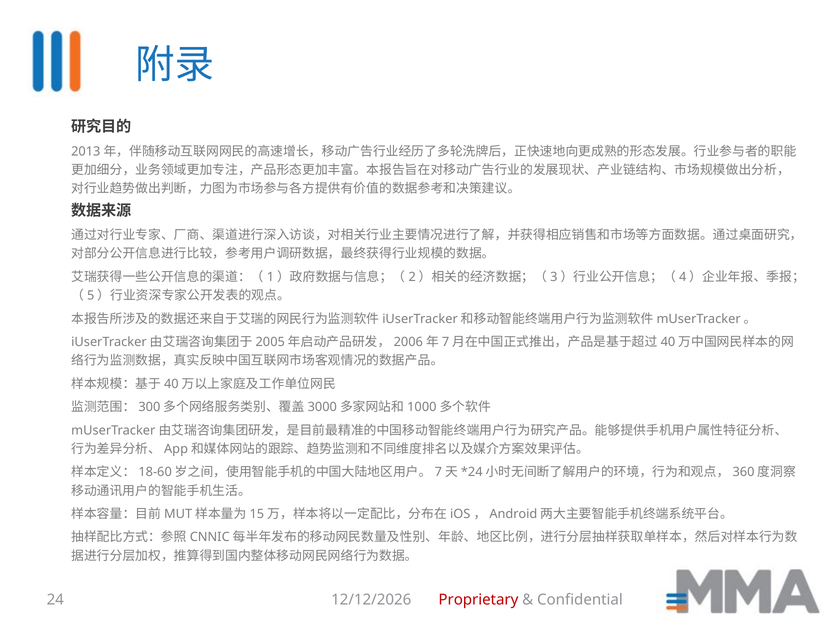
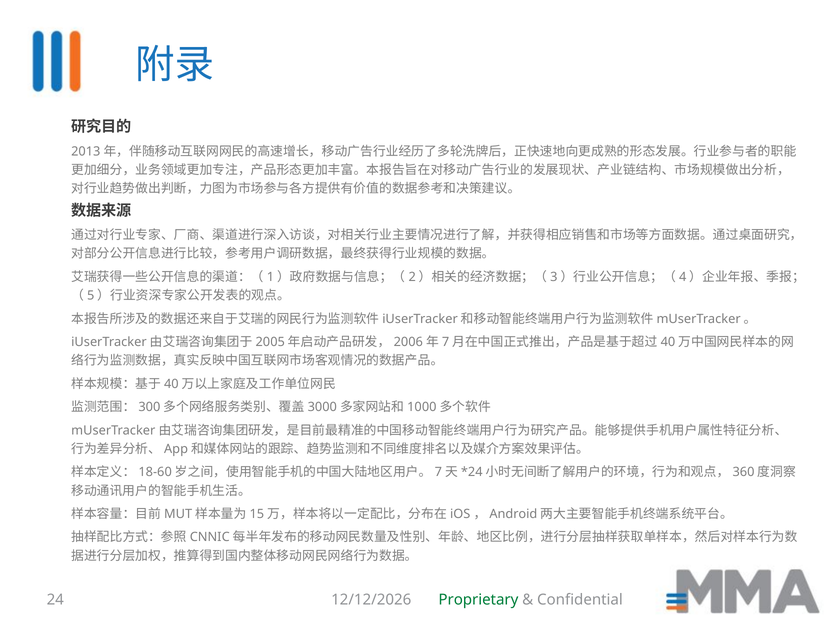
Proprietary colour: red -> green
